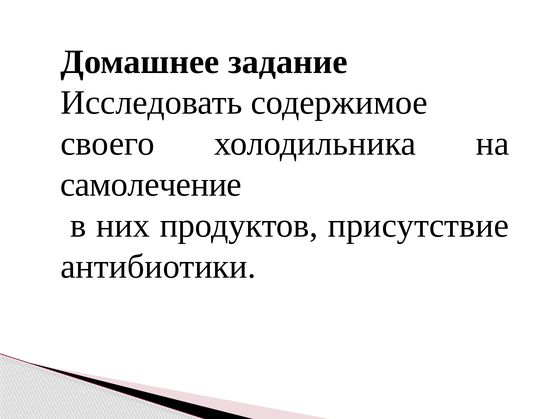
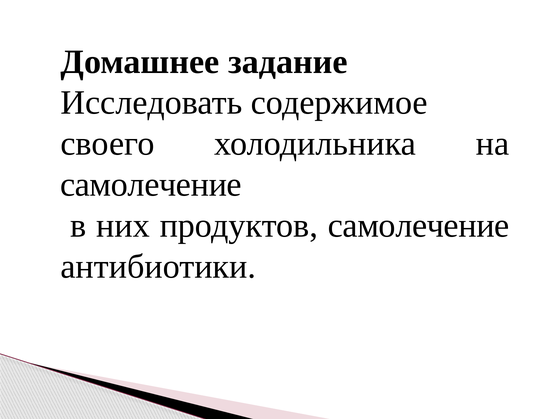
продуктов присутствие: присутствие -> самолечение
